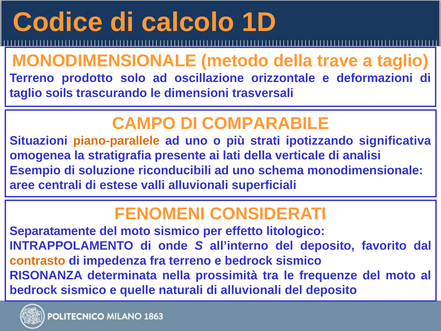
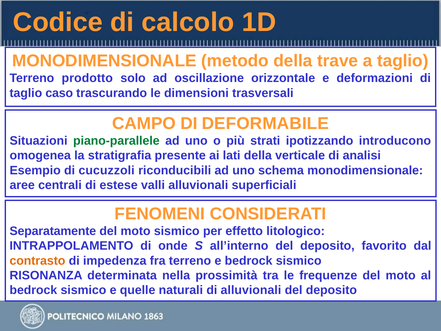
soils: soils -> caso
COMPARABILE: COMPARABILE -> DEFORMABILE
piano-parallele colour: orange -> green
significativa: significativa -> introducono
soluzione: soluzione -> cucuzzoli
